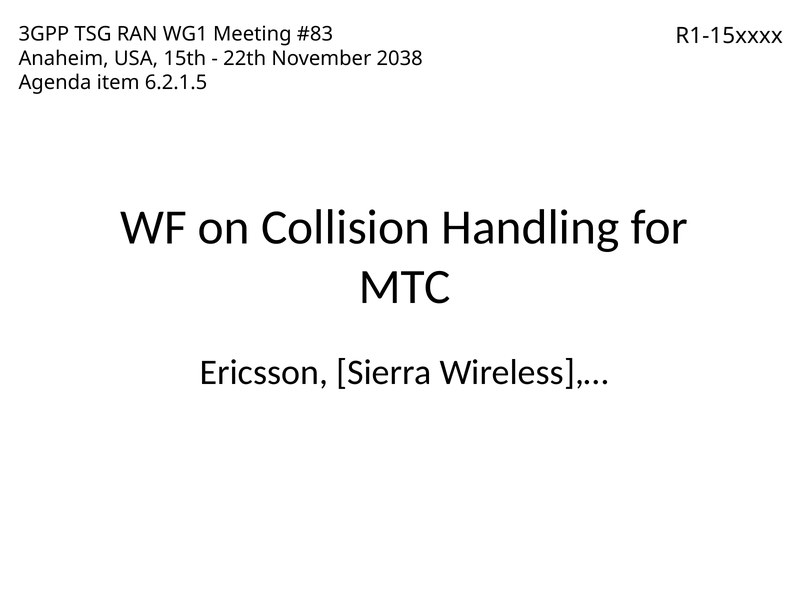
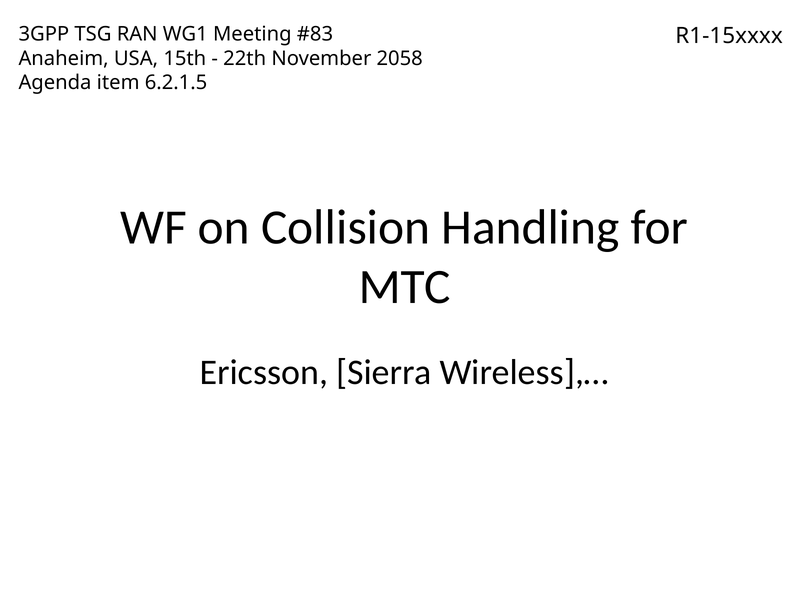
2038: 2038 -> 2058
